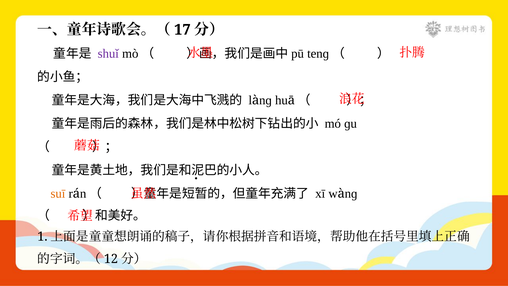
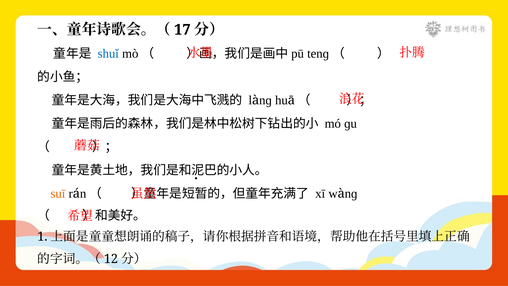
shuǐ colour: purple -> blue
